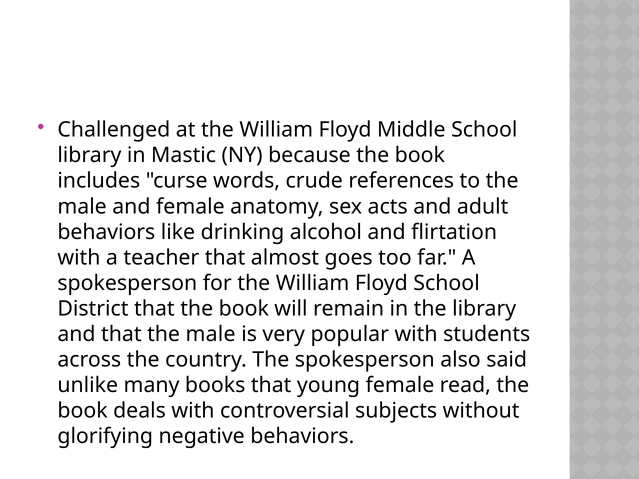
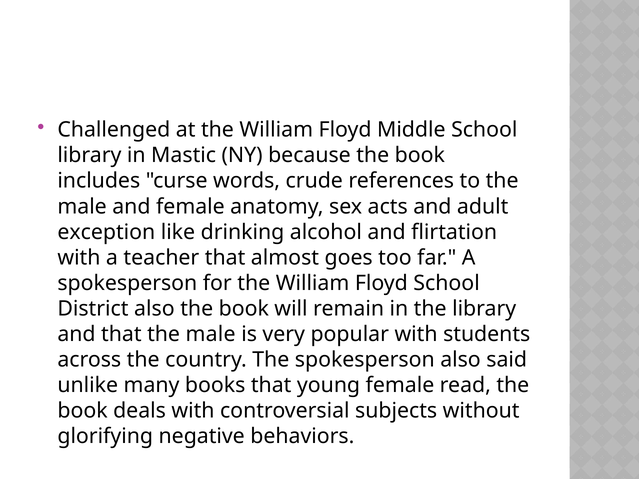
behaviors at (106, 232): behaviors -> exception
District that: that -> also
